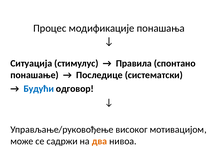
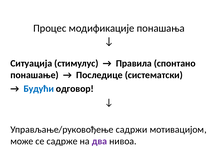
високог: високог -> садржи
садржи: садржи -> садрже
два colour: orange -> purple
